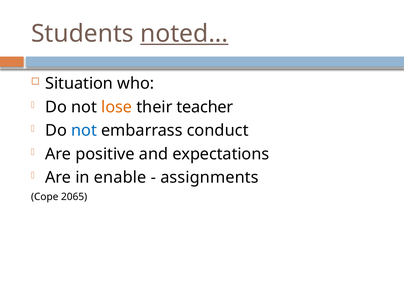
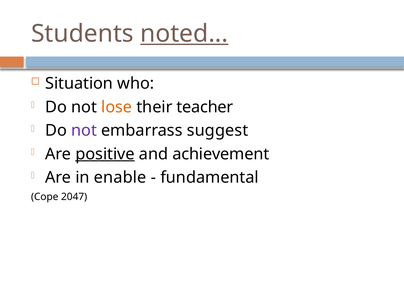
not at (84, 131) colour: blue -> purple
conduct: conduct -> suggest
positive underline: none -> present
expectations: expectations -> achievement
assignments: assignments -> fundamental
2065: 2065 -> 2047
